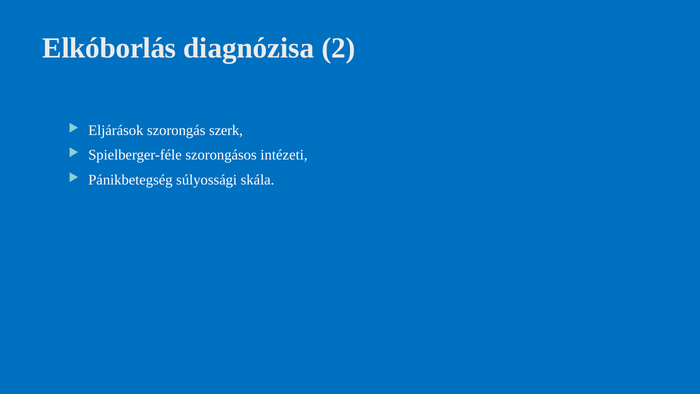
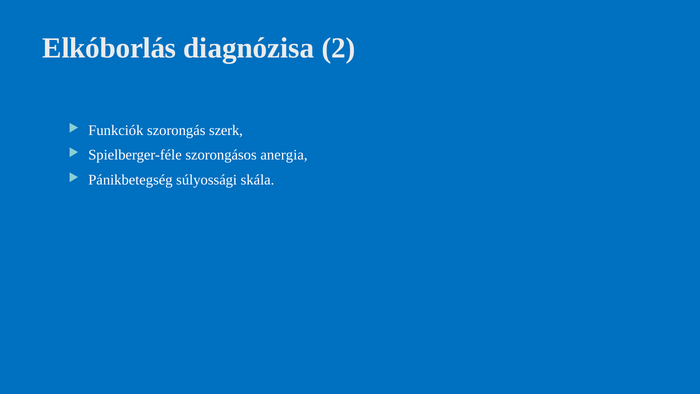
Eljárások: Eljárások -> Funkciók
intézeti: intézeti -> anergia
